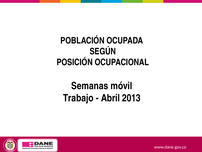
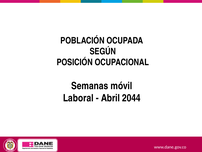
Trabajo: Trabajo -> Laboral
2013: 2013 -> 2044
